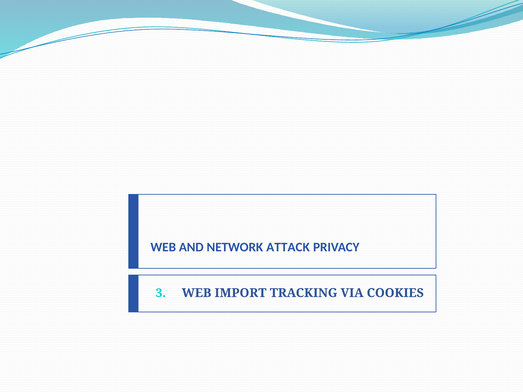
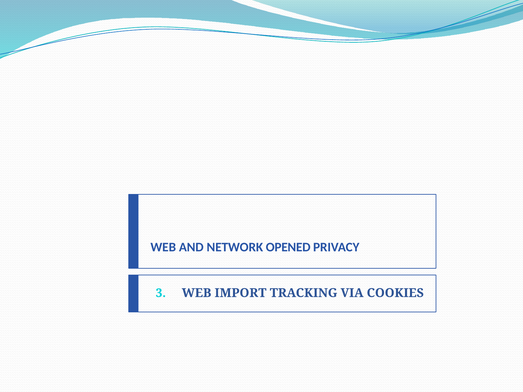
ATTACK: ATTACK -> OPENED
